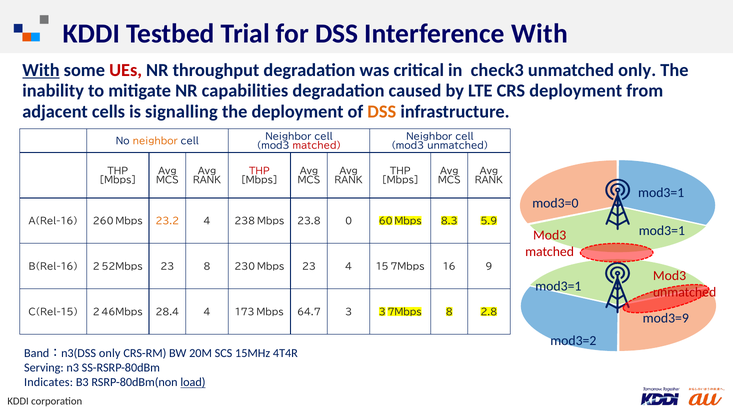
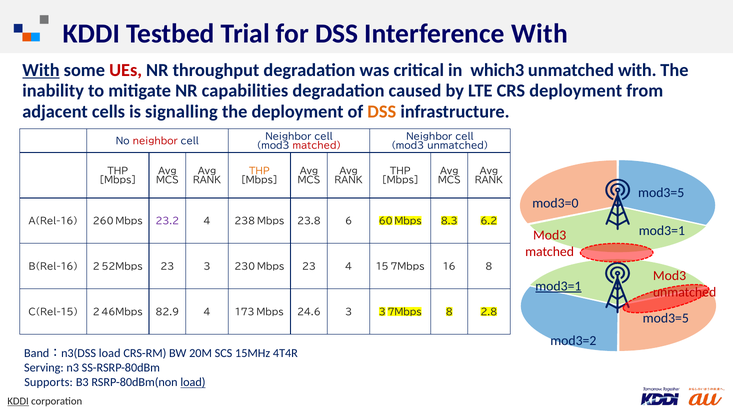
check3: check3 -> which3
unmatched only: only -> with
neighbor at (155, 141) colour: orange -> red
THP at (259, 171) colour: red -> orange
mod3=1 at (661, 193): mod3=1 -> mod3=5
23.2 colour: orange -> purple
0: 0 -> 6
5.9: 5.9 -> 6.2
23 8: 8 -> 3
16 9: 9 -> 8
mod3=1 at (558, 286) underline: none -> present
28.4: 28.4 -> 82.9
64.7: 64.7 -> 24.6
mod3=9 at (666, 318): mod3=9 -> mod3=5
only at (110, 353): only -> load
Indicates: Indicates -> Supports
KDDI at (18, 402) underline: none -> present
